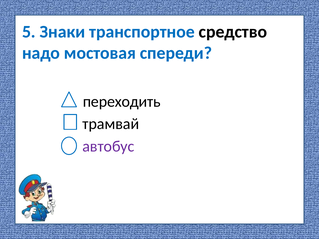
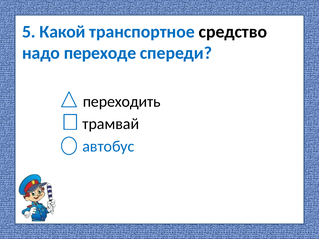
Знаки: Знаки -> Какой
мостовая: мостовая -> переходе
автобус colour: purple -> blue
